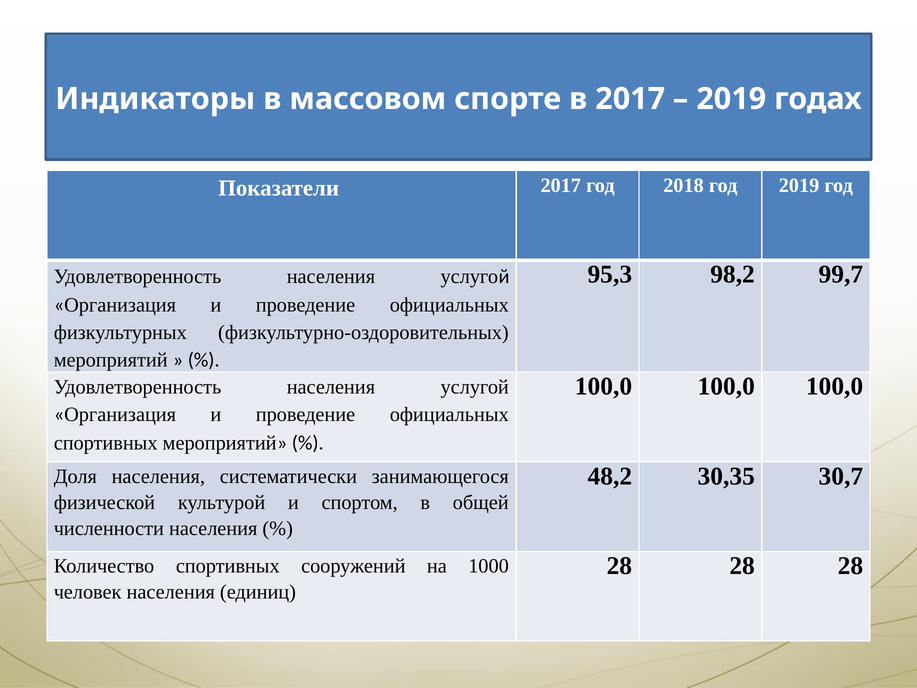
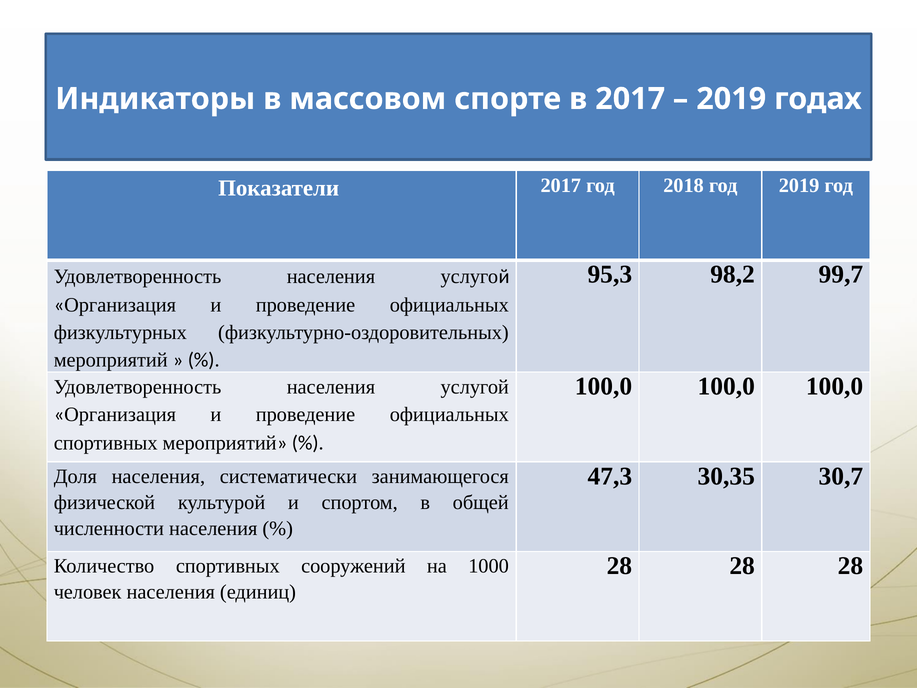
48,2: 48,2 -> 47,3
